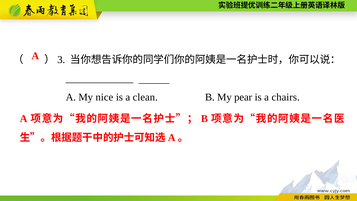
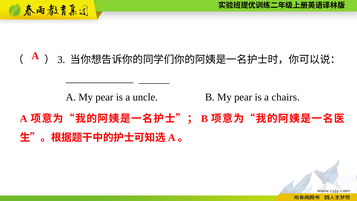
A My nice: nice -> pear
clean: clean -> uncle
